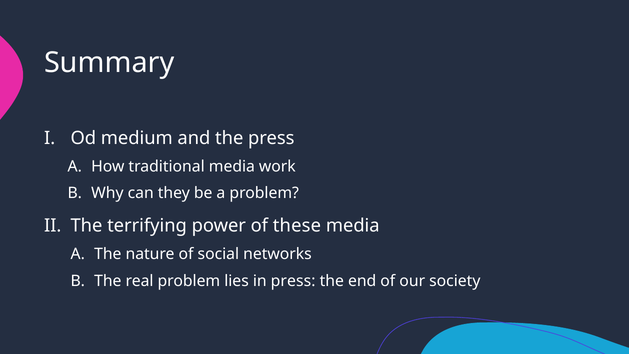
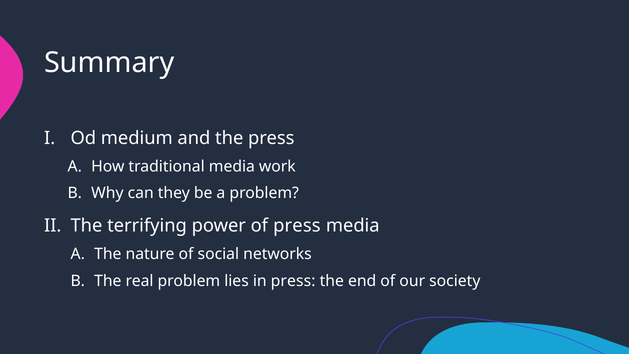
of these: these -> press
